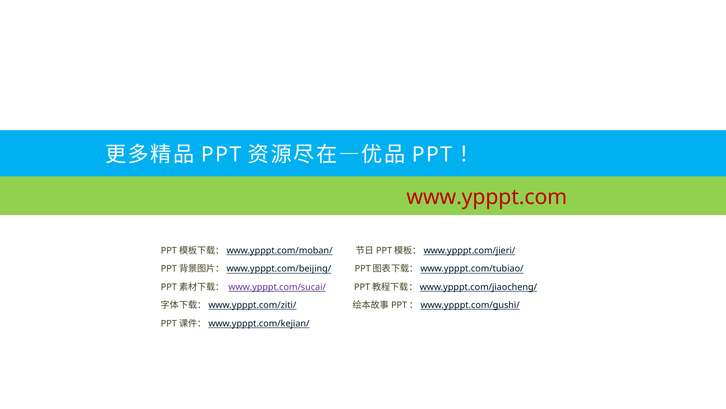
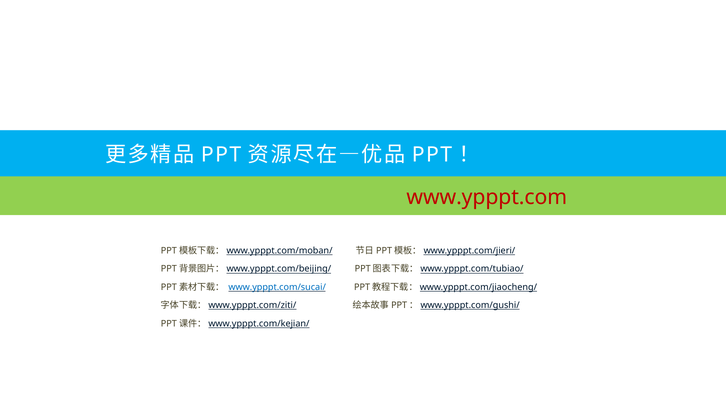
www.ypppt.com/sucai/ colour: purple -> blue
